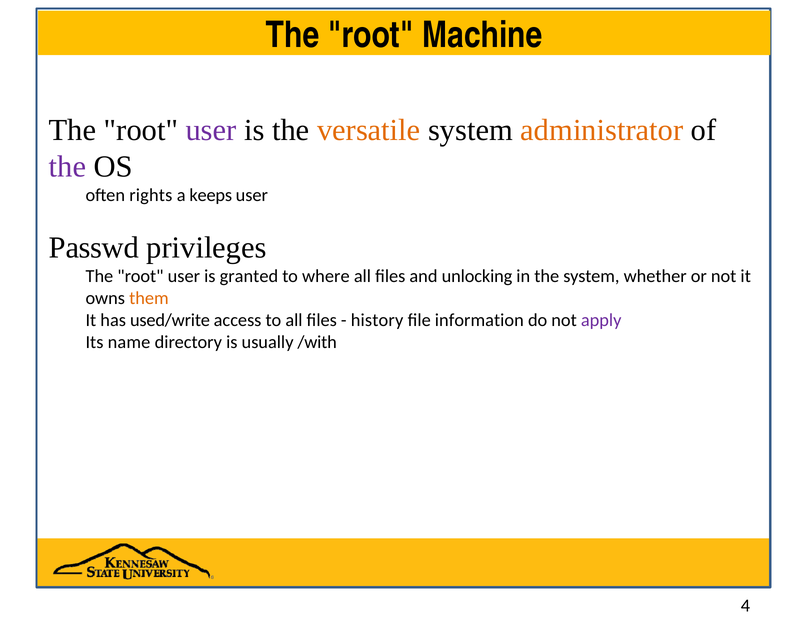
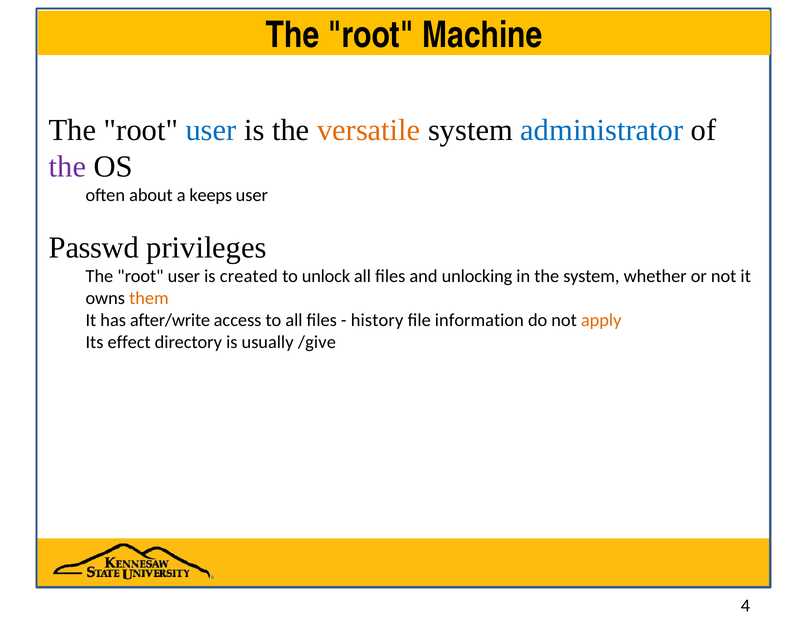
user at (211, 130) colour: purple -> blue
administrator colour: orange -> blue
rights: rights -> about
granted: granted -> created
where: where -> unlock
used/write: used/write -> after/write
apply colour: purple -> orange
name: name -> effect
/with: /with -> /give
